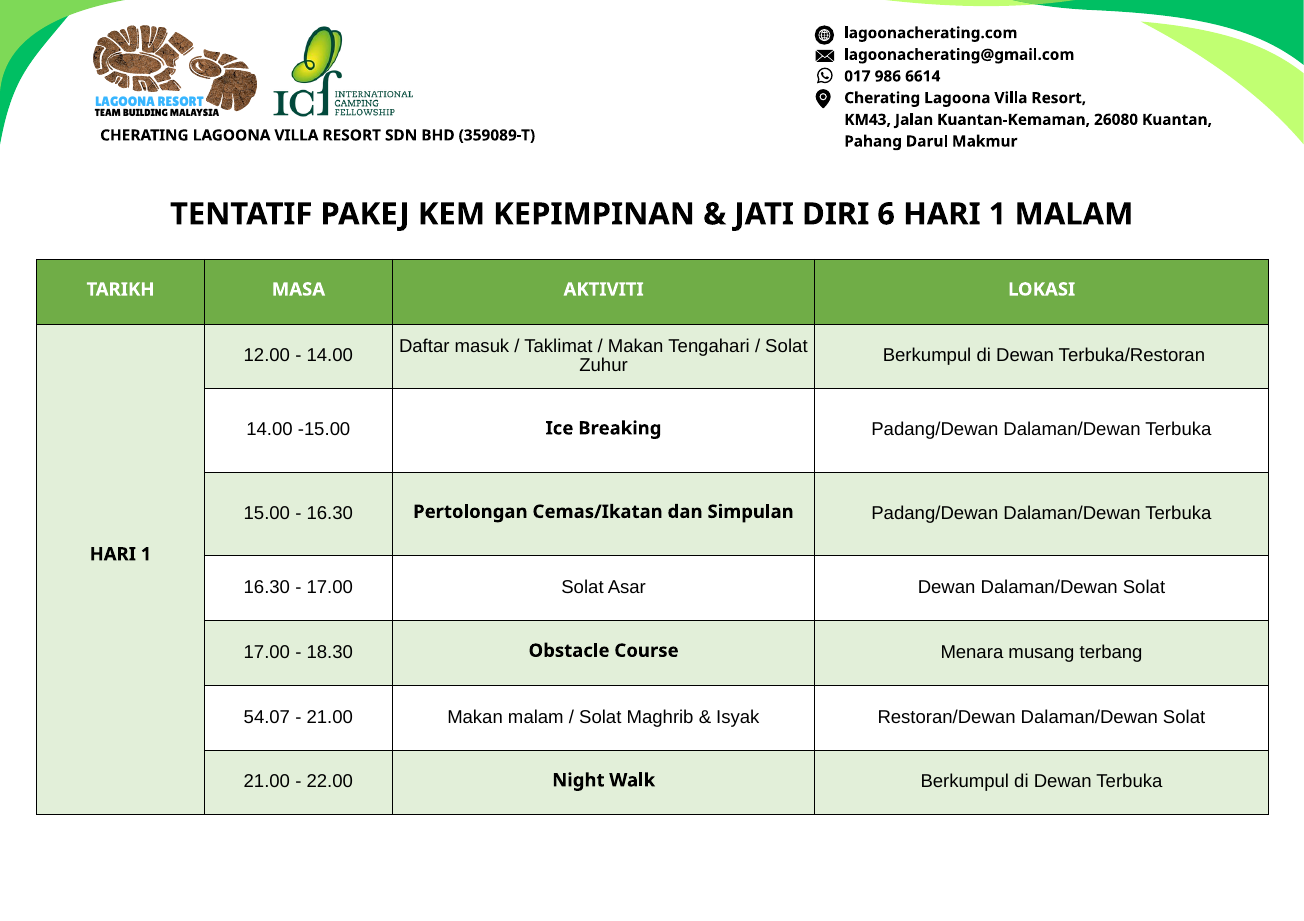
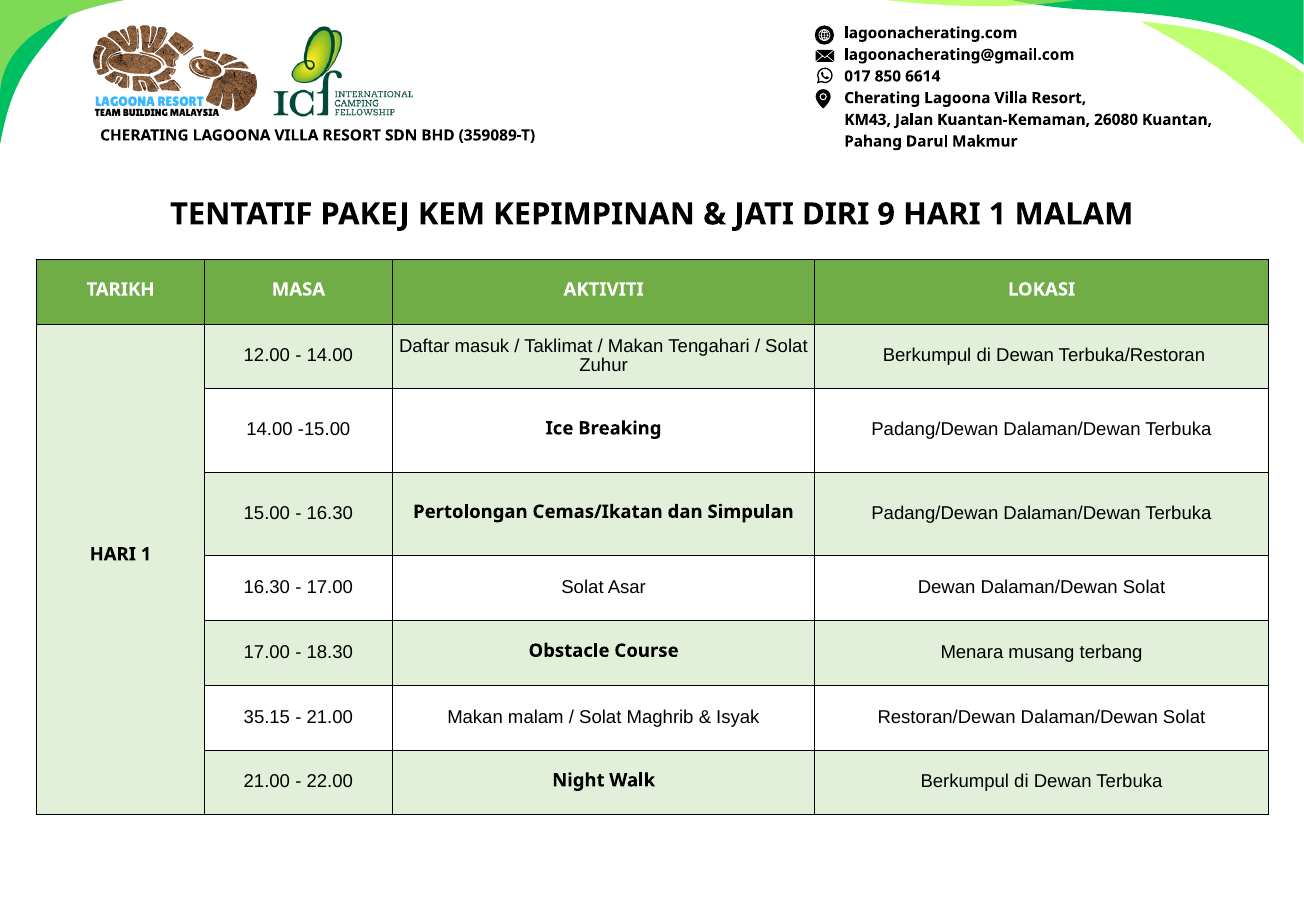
986: 986 -> 850
6: 6 -> 9
54.07: 54.07 -> 35.15
